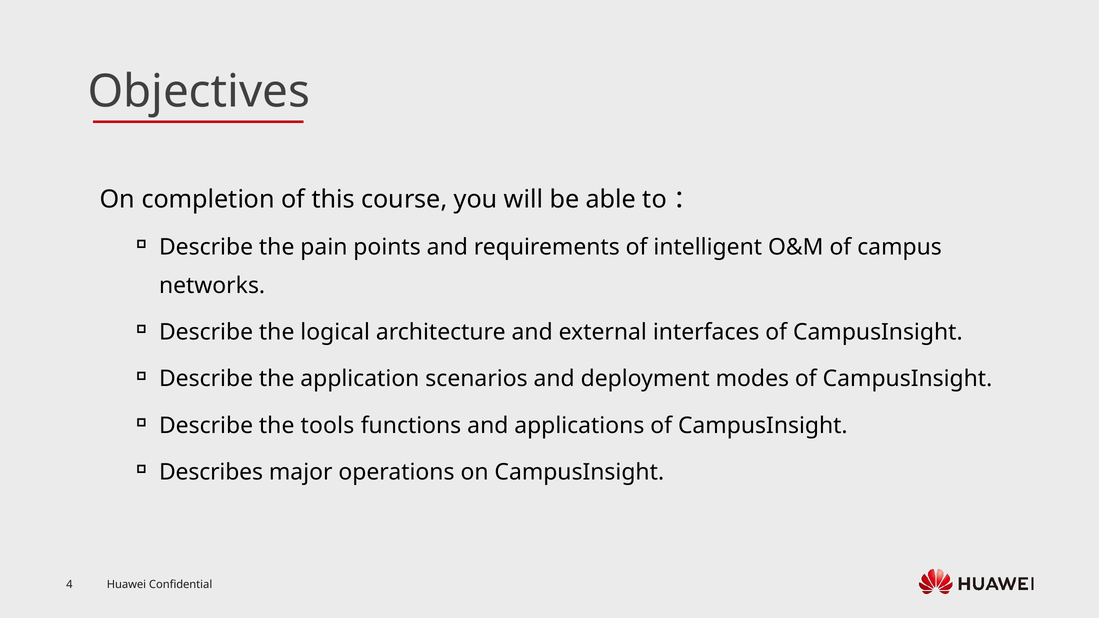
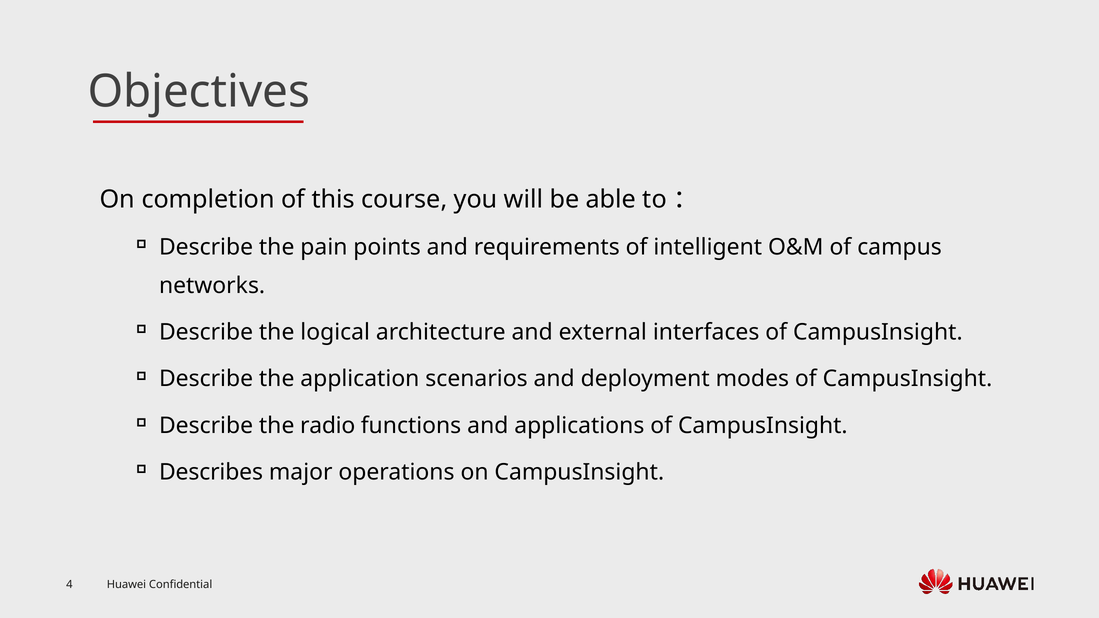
tools: tools -> radio
